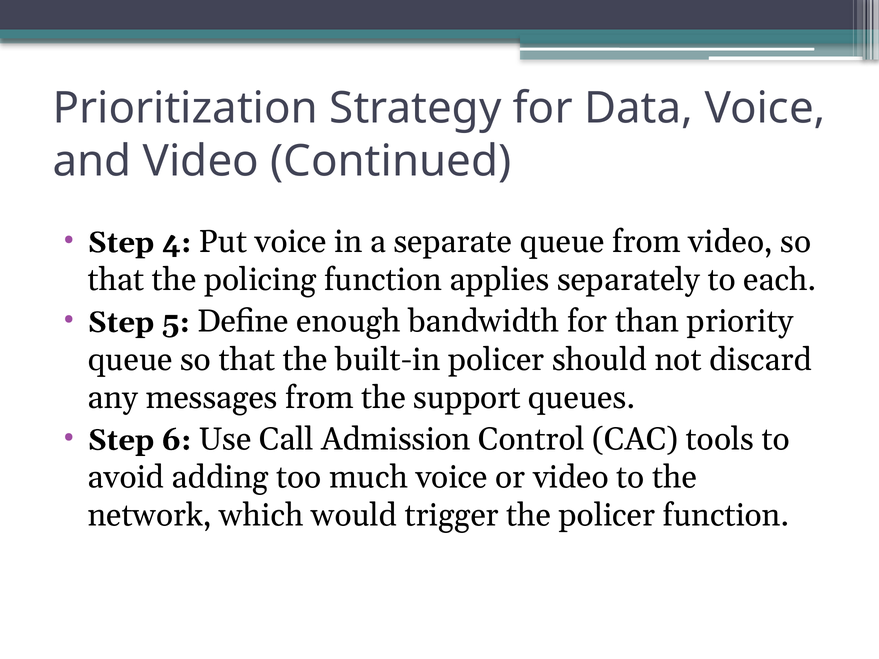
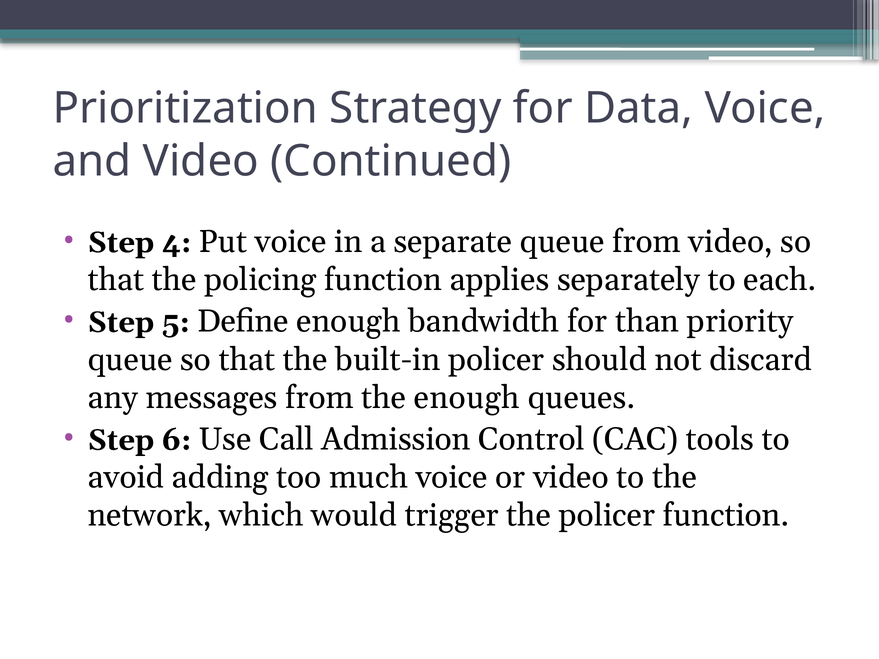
the support: support -> enough
